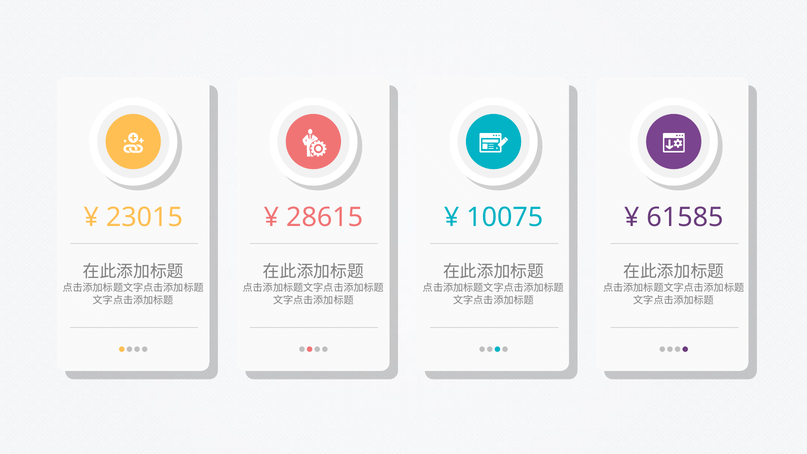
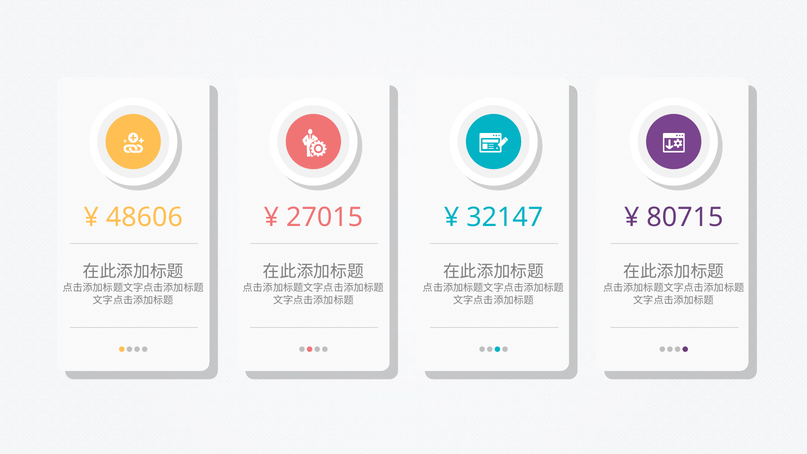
23015: 23015 -> 48606
28615: 28615 -> 27015
10075: 10075 -> 32147
61585: 61585 -> 80715
